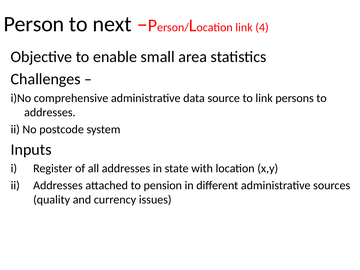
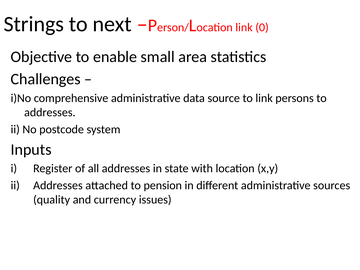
Person: Person -> Strings
4: 4 -> 0
